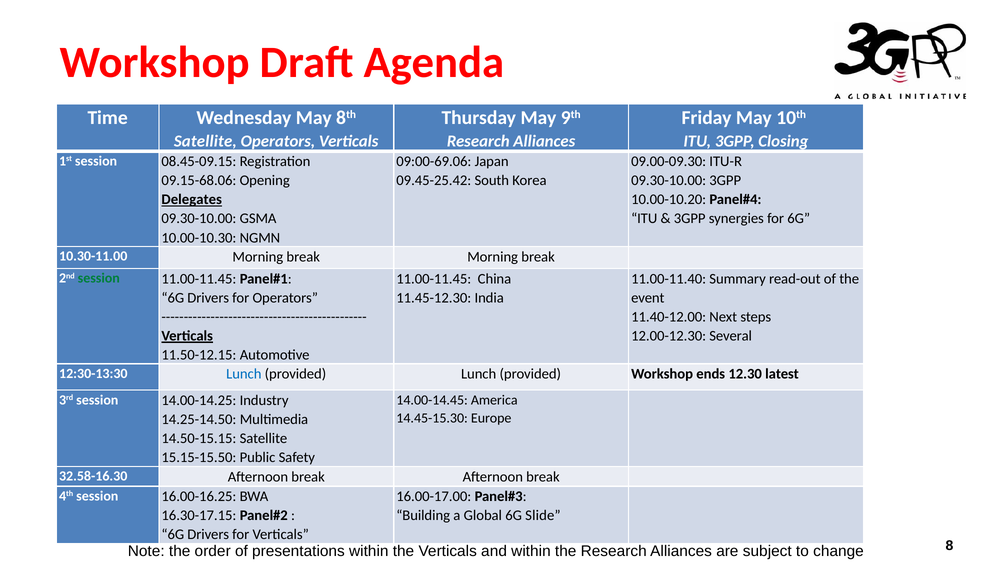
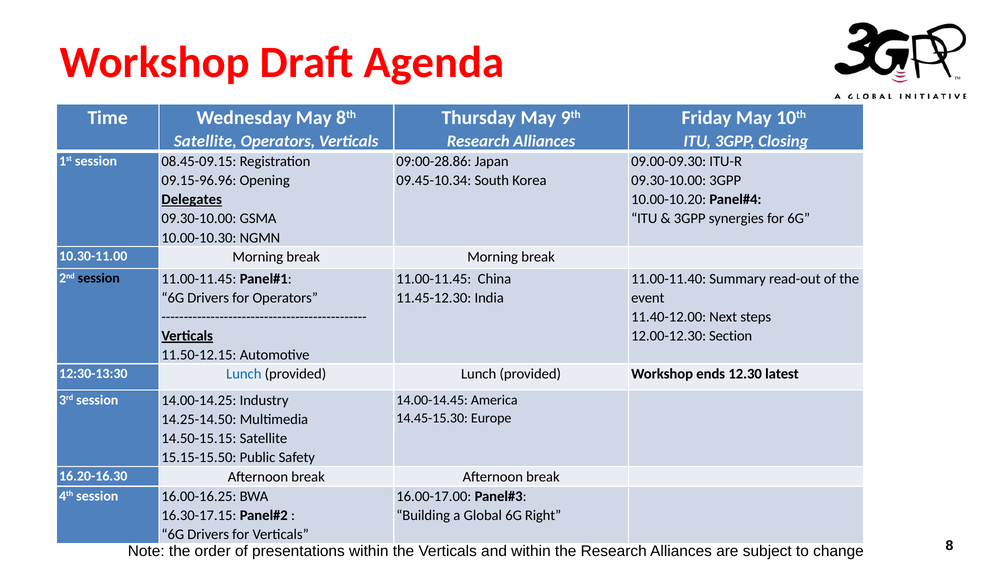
09:00-69.06: 09:00-69.06 -> 09:00-28.86
09.15-68.06: 09.15-68.06 -> 09.15-96.96
09.45-25.42: 09.45-25.42 -> 09.45-10.34
session at (99, 278) colour: green -> black
Several: Several -> Section
32.58-16.30: 32.58-16.30 -> 16.20-16.30
Slide: Slide -> Right
